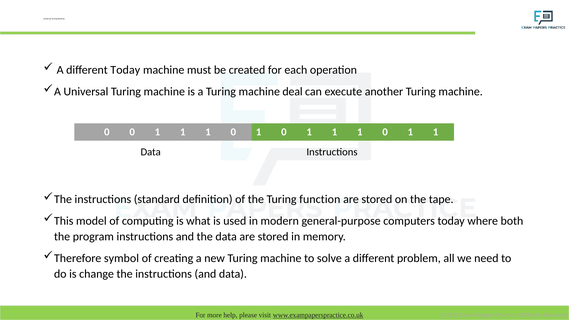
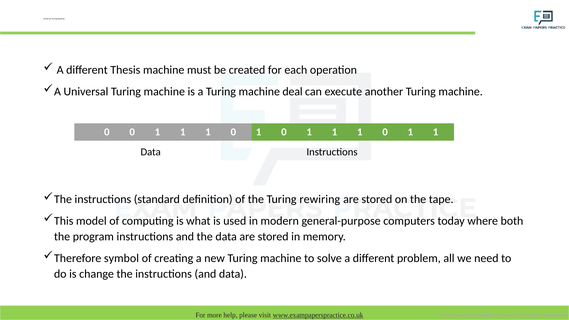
different Today: Today -> Thesis
function: function -> rewiring
